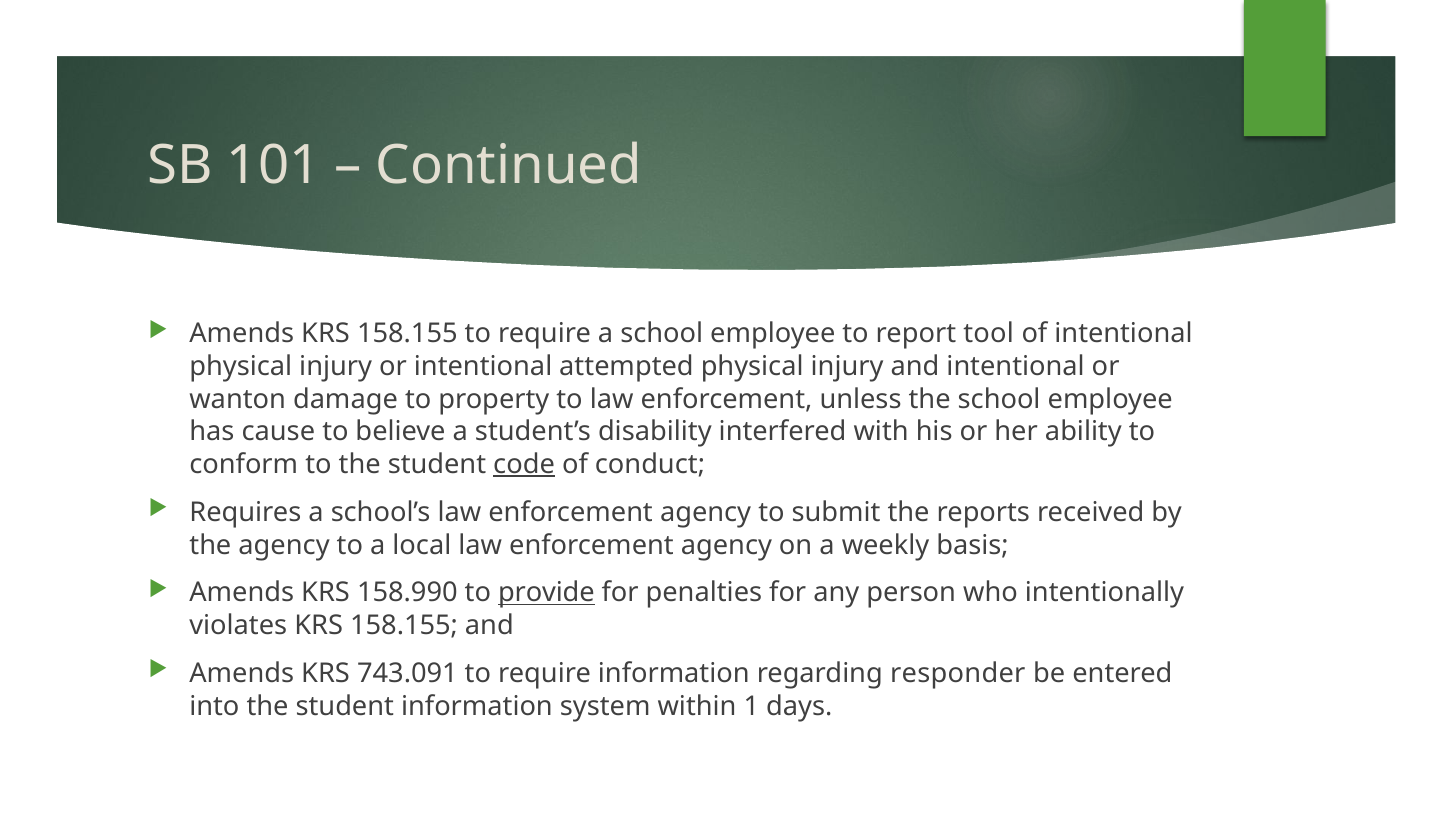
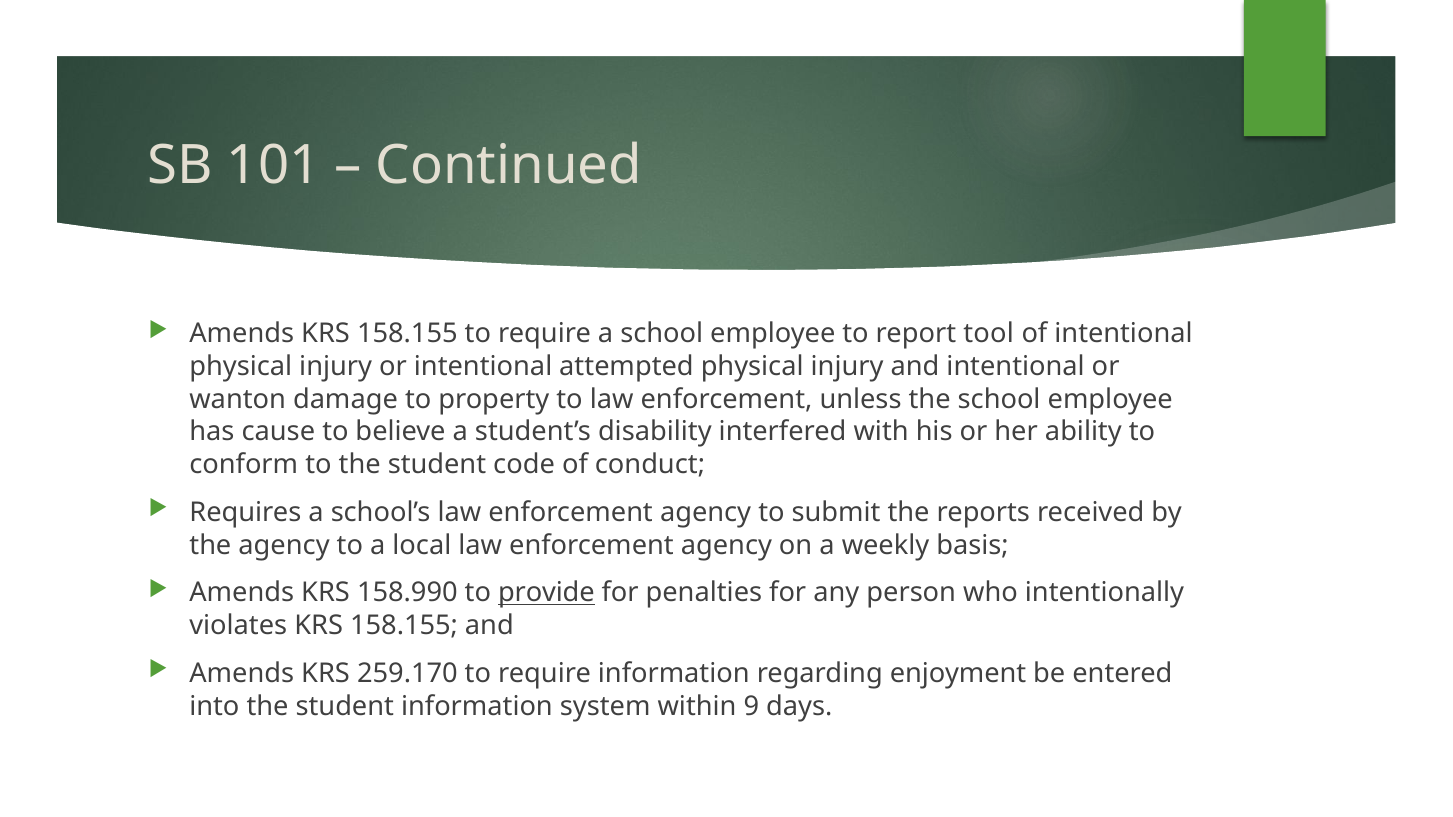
code underline: present -> none
743.091: 743.091 -> 259.170
responder: responder -> enjoyment
1: 1 -> 9
